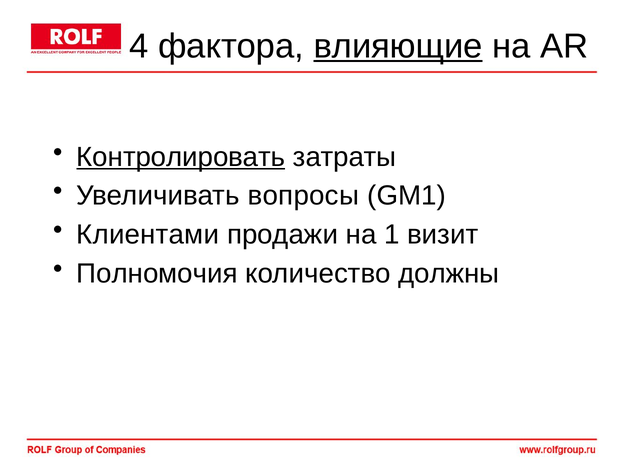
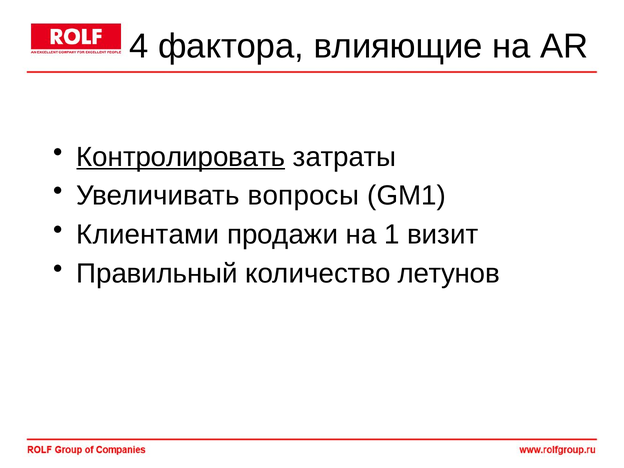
влияющие underline: present -> none
Полномочия: Полномочия -> Правильный
должны: должны -> летунов
